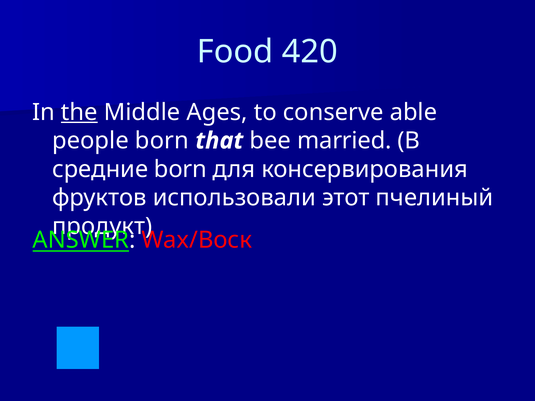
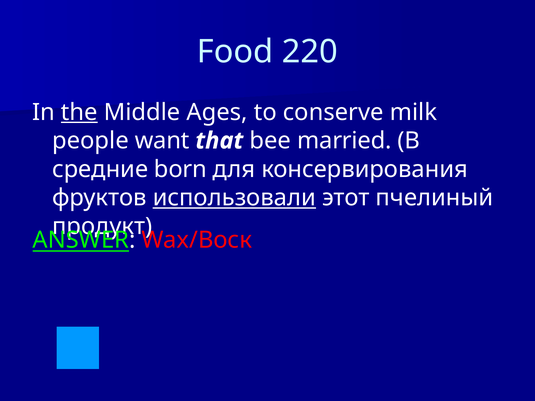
420: 420 -> 220
able: able -> milk
people born: born -> want
использовали underline: none -> present
